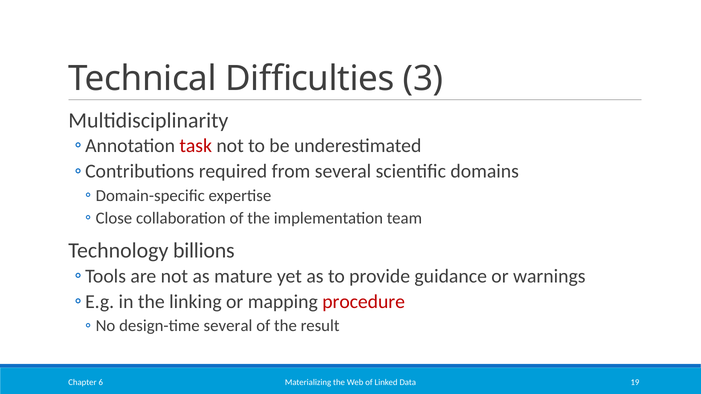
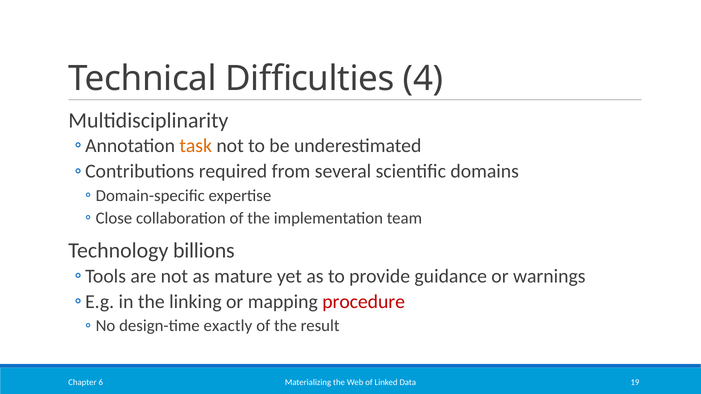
3: 3 -> 4
task colour: red -> orange
design-time several: several -> exactly
